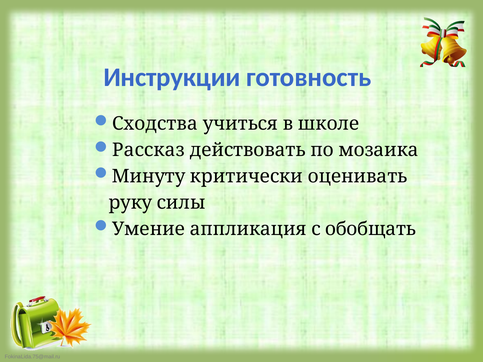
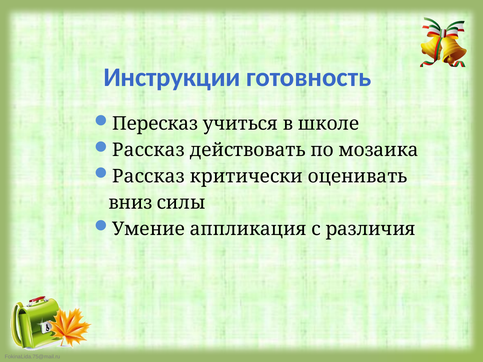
Сходства: Сходства -> Пересказ
Минуту at (149, 177): Минуту -> Рассказ
руку: руку -> вниз
обобщать: обобщать -> различия
